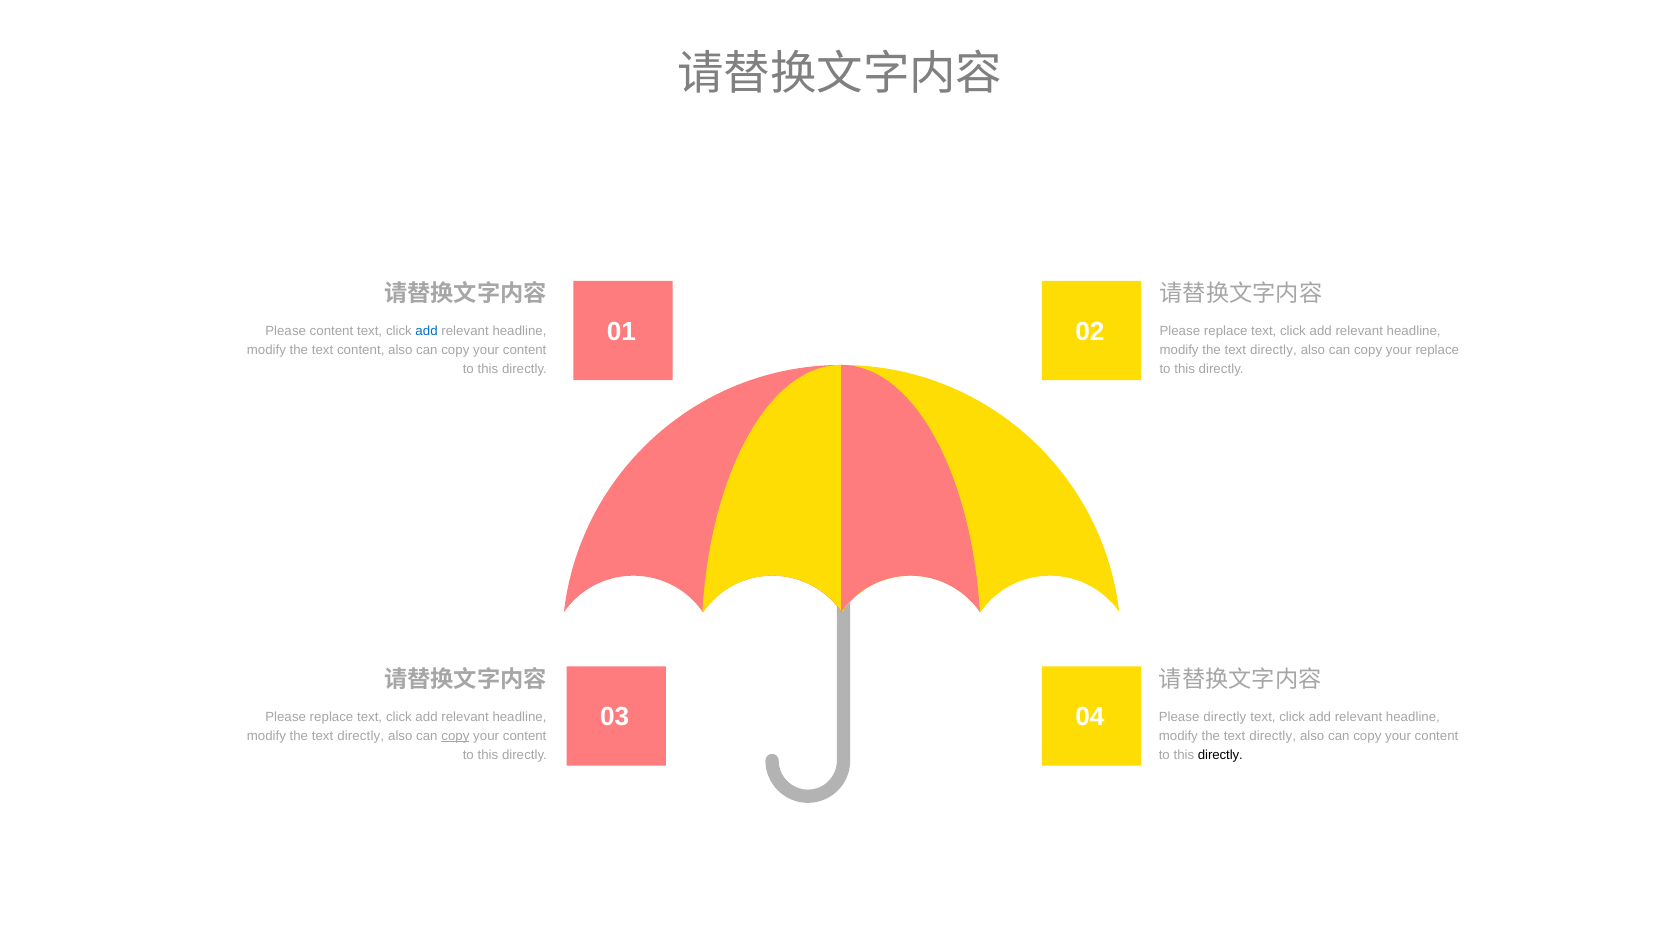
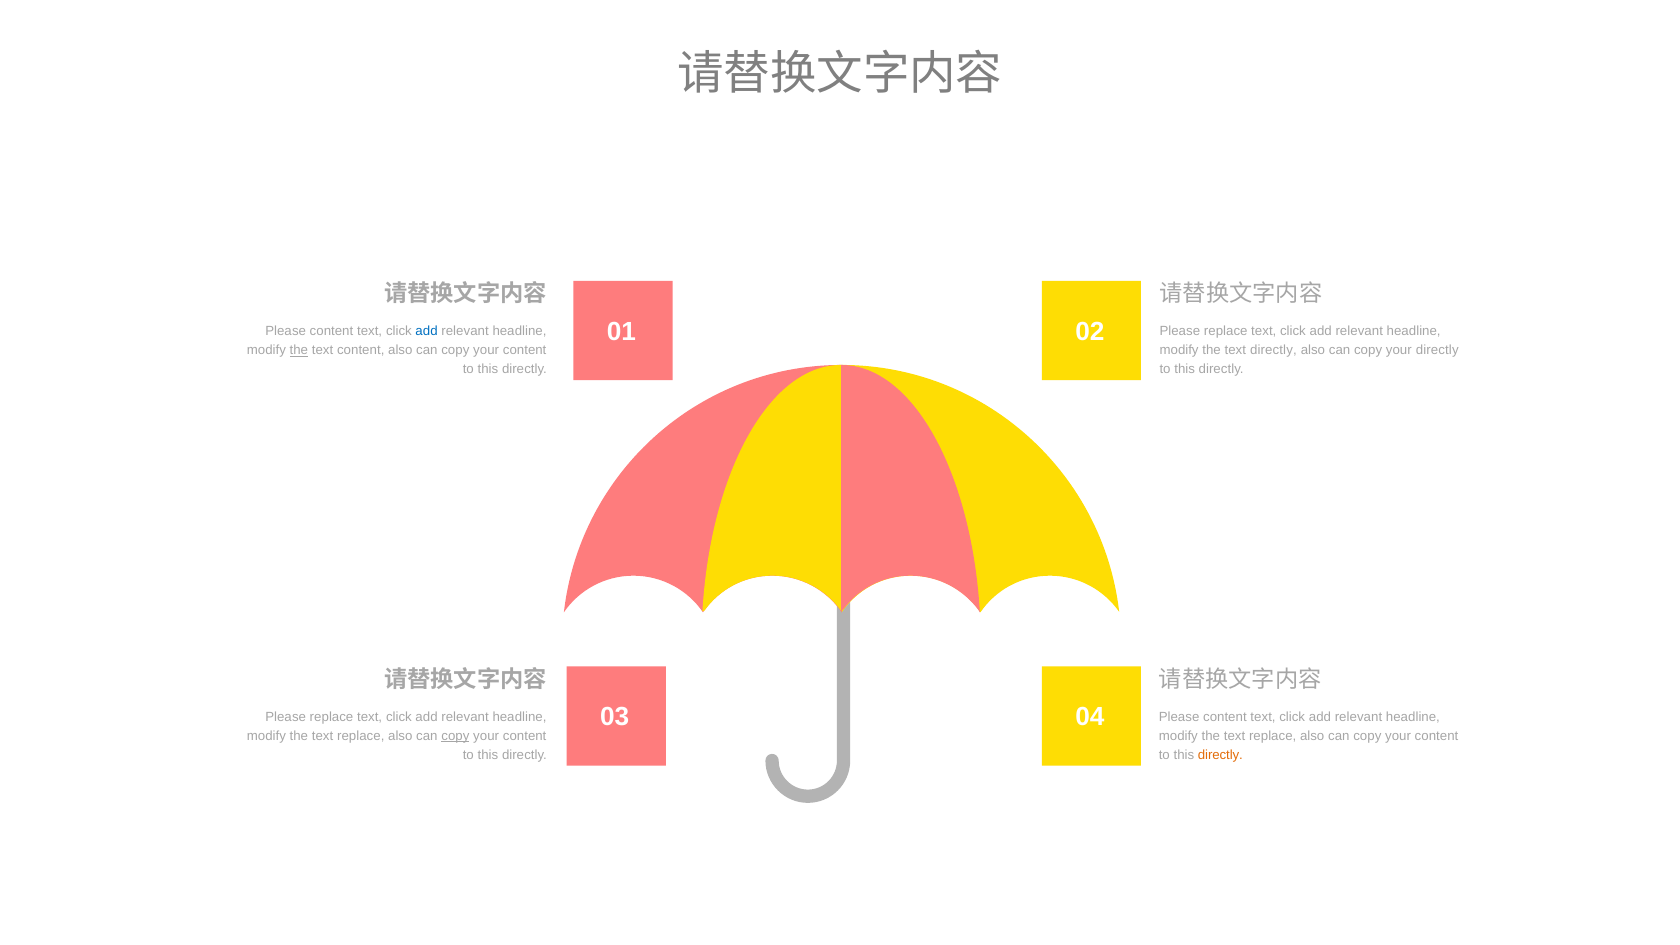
the at (299, 350) underline: none -> present
your replace: replace -> directly
directly at (1225, 717): directly -> content
directly at (361, 736): directly -> replace
directly at (1273, 736): directly -> replace
directly at (1220, 755) colour: black -> orange
